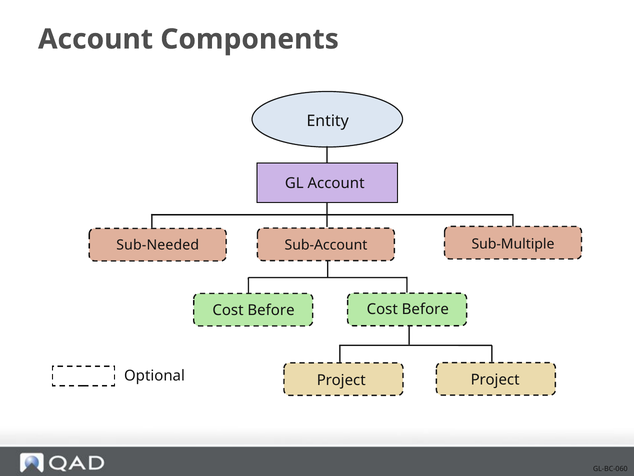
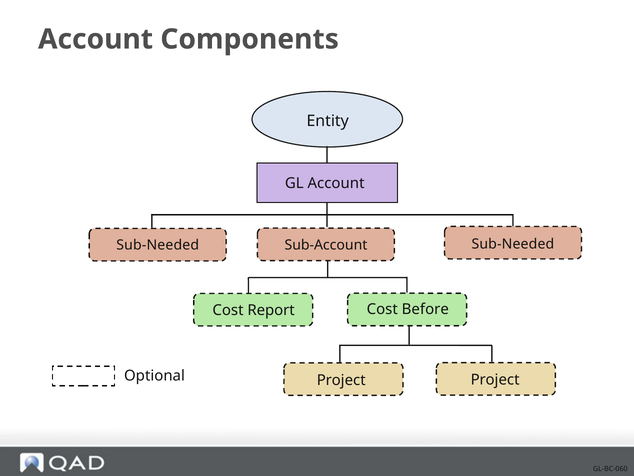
Sub-Multiple at (513, 244): Sub-Multiple -> Sub-Needed
Before at (271, 310): Before -> Report
